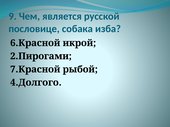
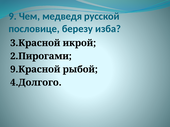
является: является -> медведя
собака: собака -> березу
6.Красной: 6.Красной -> 3.Красной
7.Красной: 7.Красной -> 9.Красной
